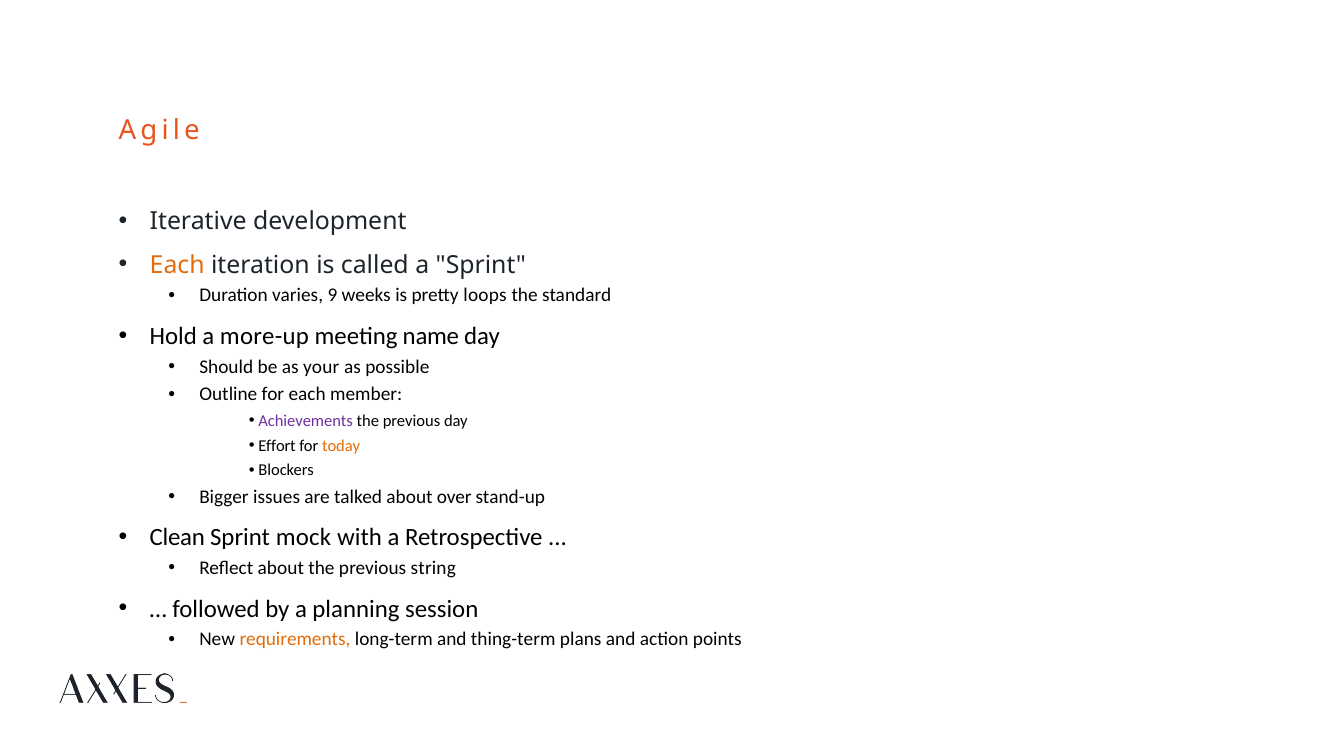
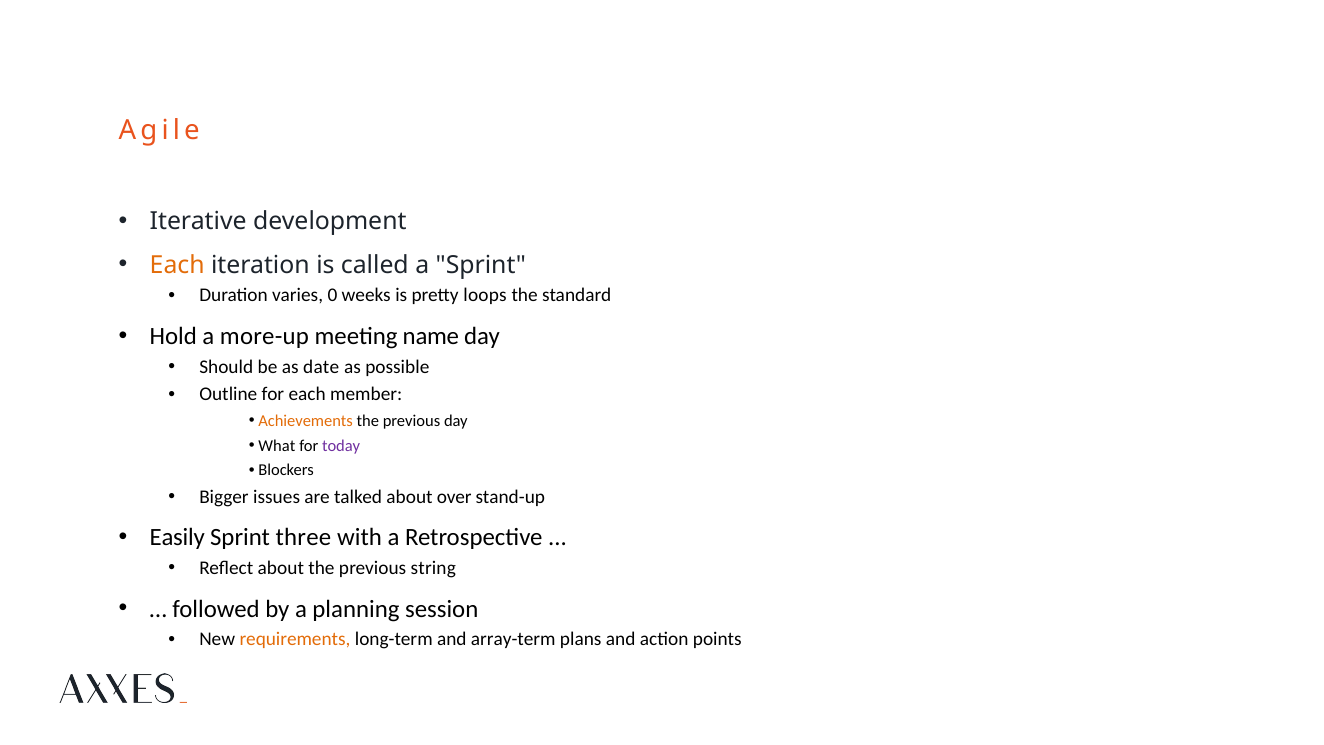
9: 9 -> 0
your: your -> date
Achievements colour: purple -> orange
Effort: Effort -> What
today colour: orange -> purple
Clean: Clean -> Easily
mock: mock -> three
thing-term: thing-term -> array-term
